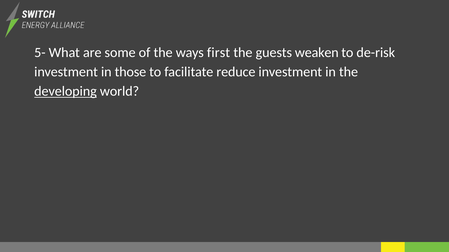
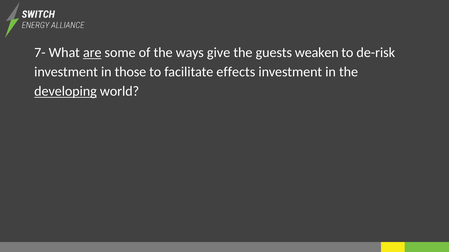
5-: 5- -> 7-
are underline: none -> present
first: first -> give
reduce: reduce -> effects
